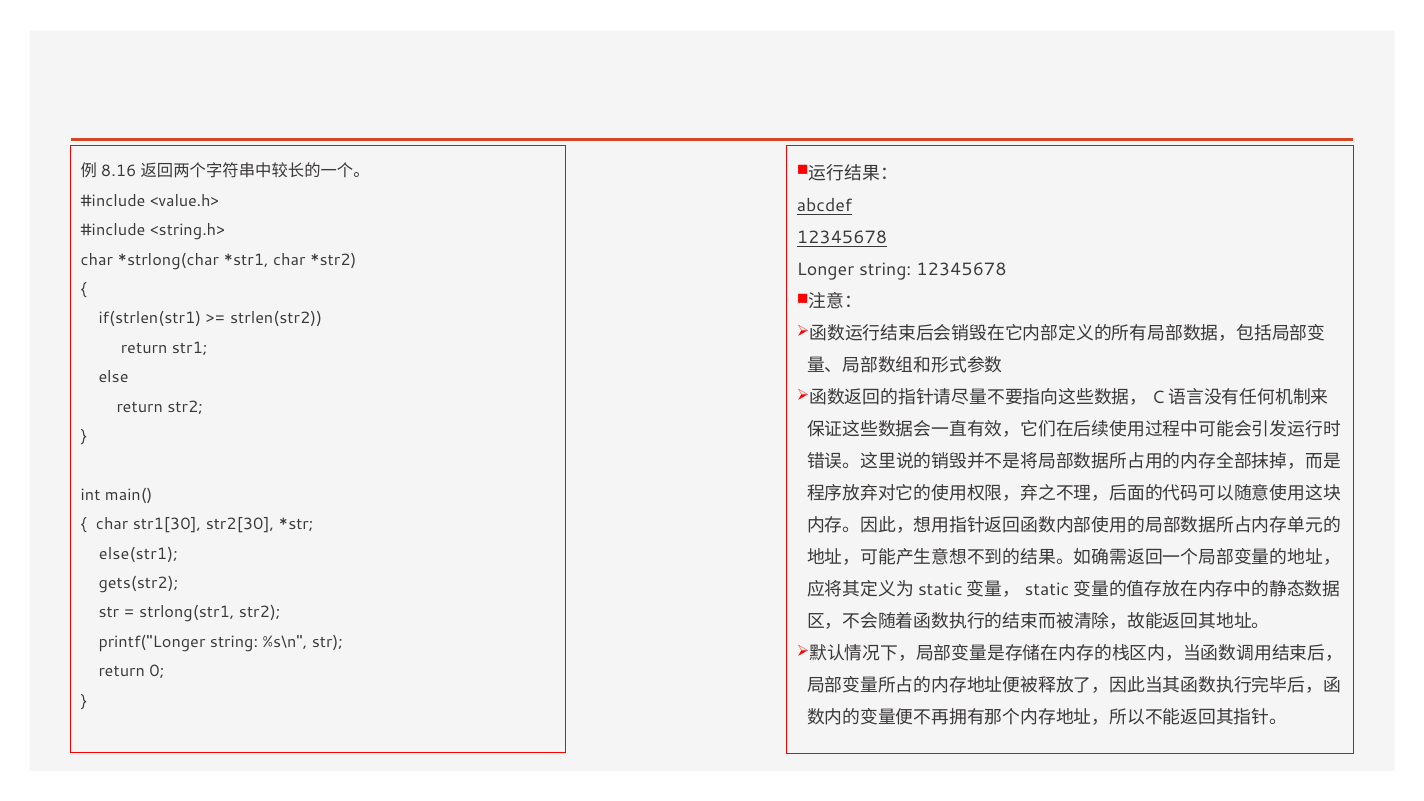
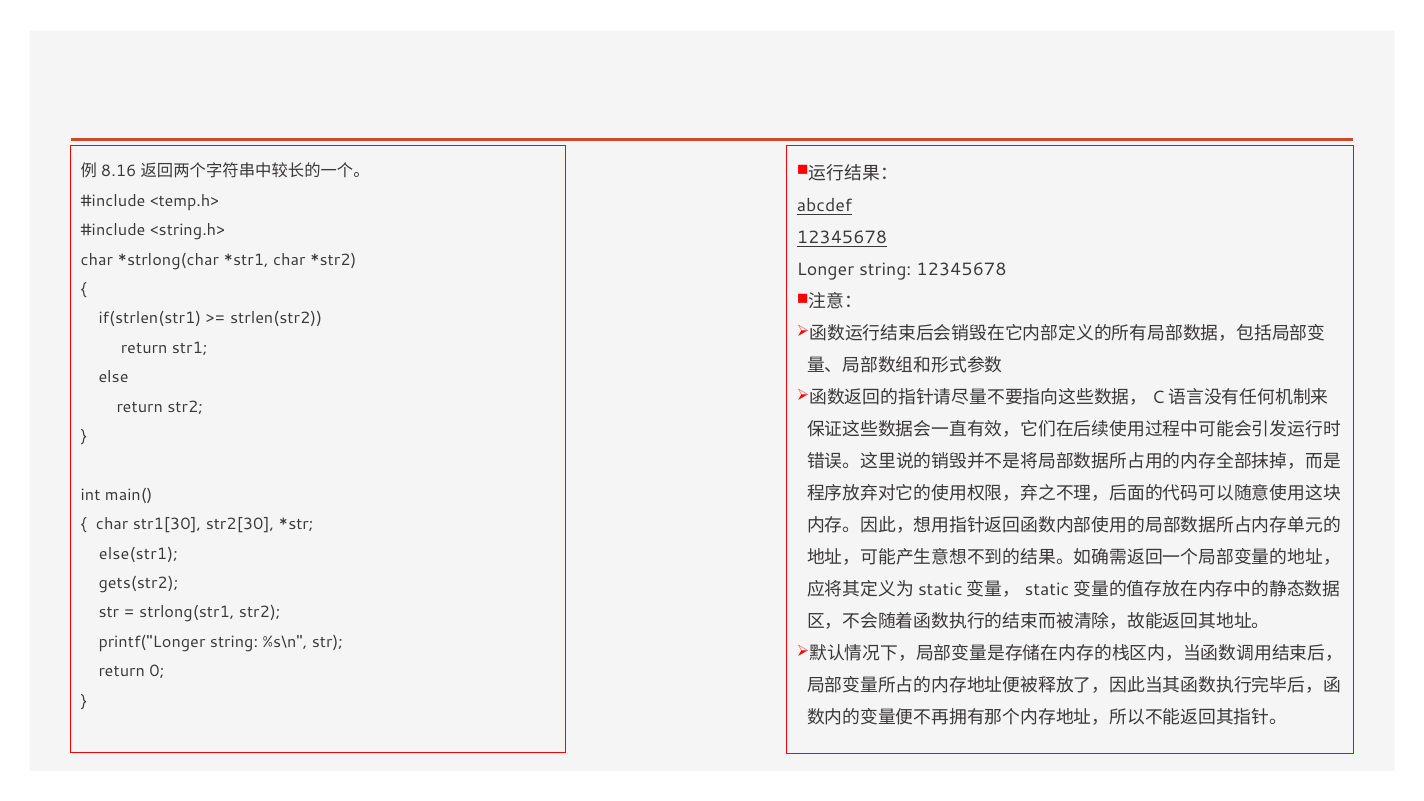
<value.h>: <value.h> -> <temp.h>
